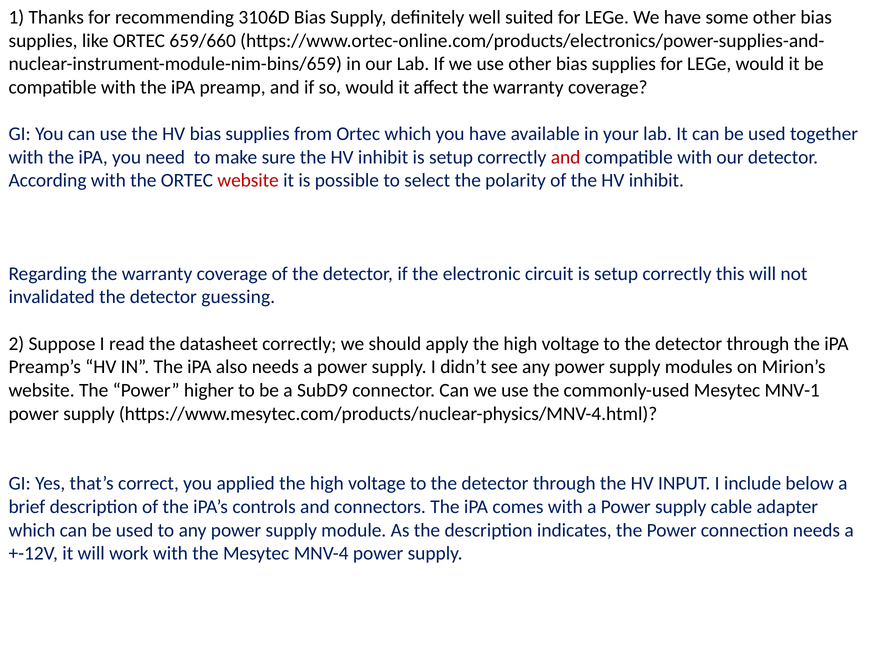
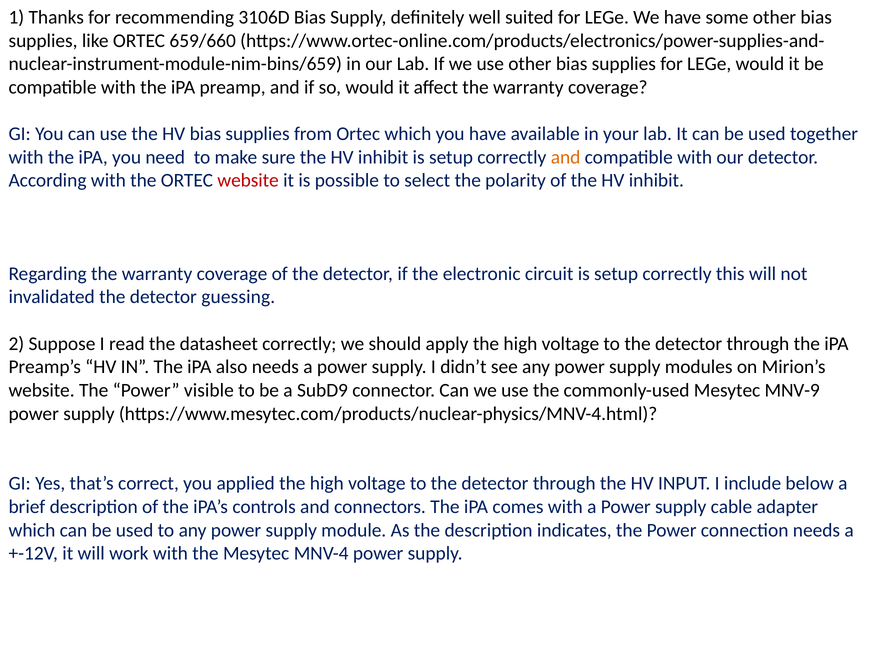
and at (566, 157) colour: red -> orange
higher: higher -> visible
MNV-1: MNV-1 -> MNV-9
